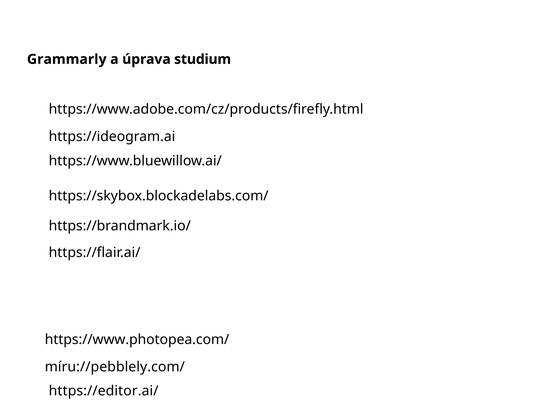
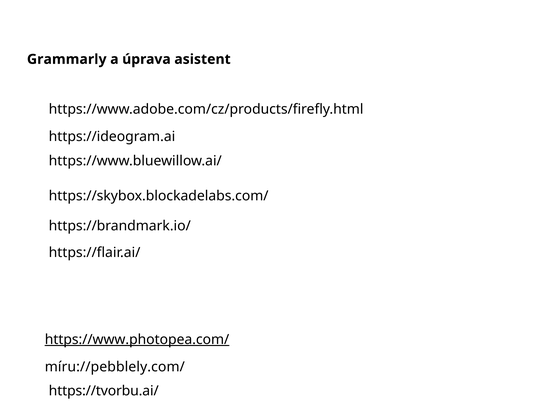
studium: studium -> asistent
https://www.photopea.com/ underline: none -> present
https://editor.ai/: https://editor.ai/ -> https://tvorbu.ai/
